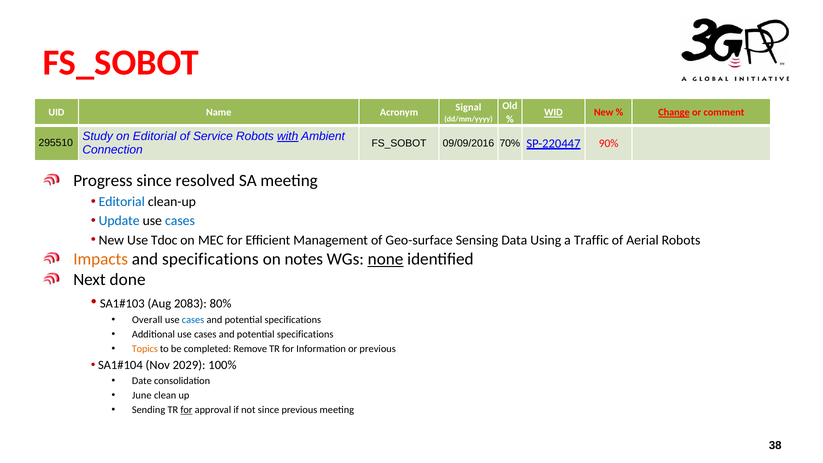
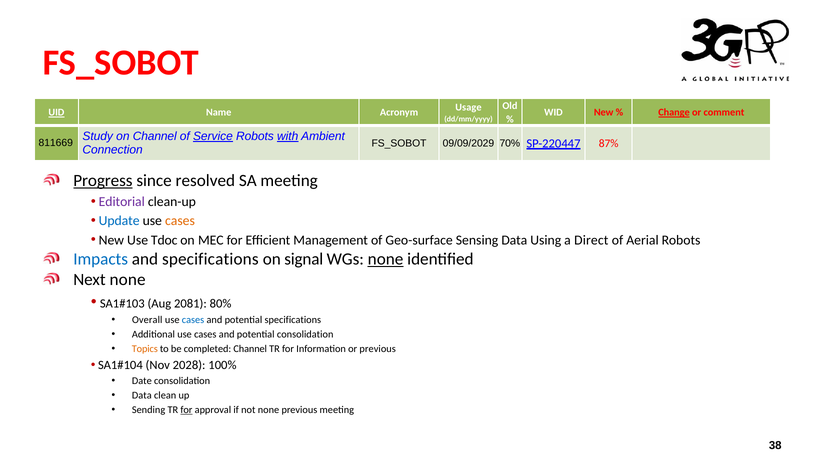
Signal: Signal -> Usage
UID underline: none -> present
WID underline: present -> none
on Editorial: Editorial -> Channel
Service underline: none -> present
295510: 295510 -> 811669
09/09/2016: 09/09/2016 -> 09/09/2029
90%: 90% -> 87%
Progress underline: none -> present
Editorial at (122, 202) colour: blue -> purple
cases at (180, 221) colour: blue -> orange
Traffic: Traffic -> Direct
Impacts colour: orange -> blue
notes: notes -> signal
Next done: done -> none
2083: 2083 -> 2081
specifications at (305, 334): specifications -> consolidation
completed Remove: Remove -> Channel
2029: 2029 -> 2028
June at (142, 395): June -> Data
not since: since -> none
